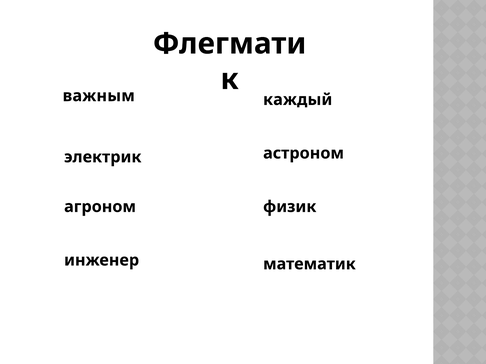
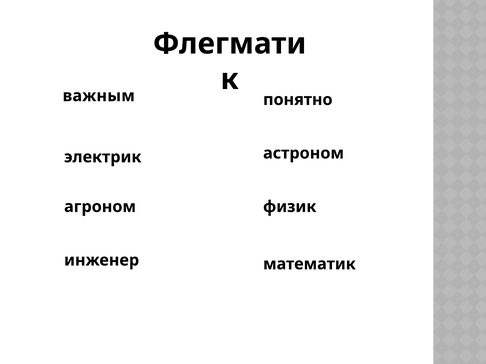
каждый: каждый -> понятно
